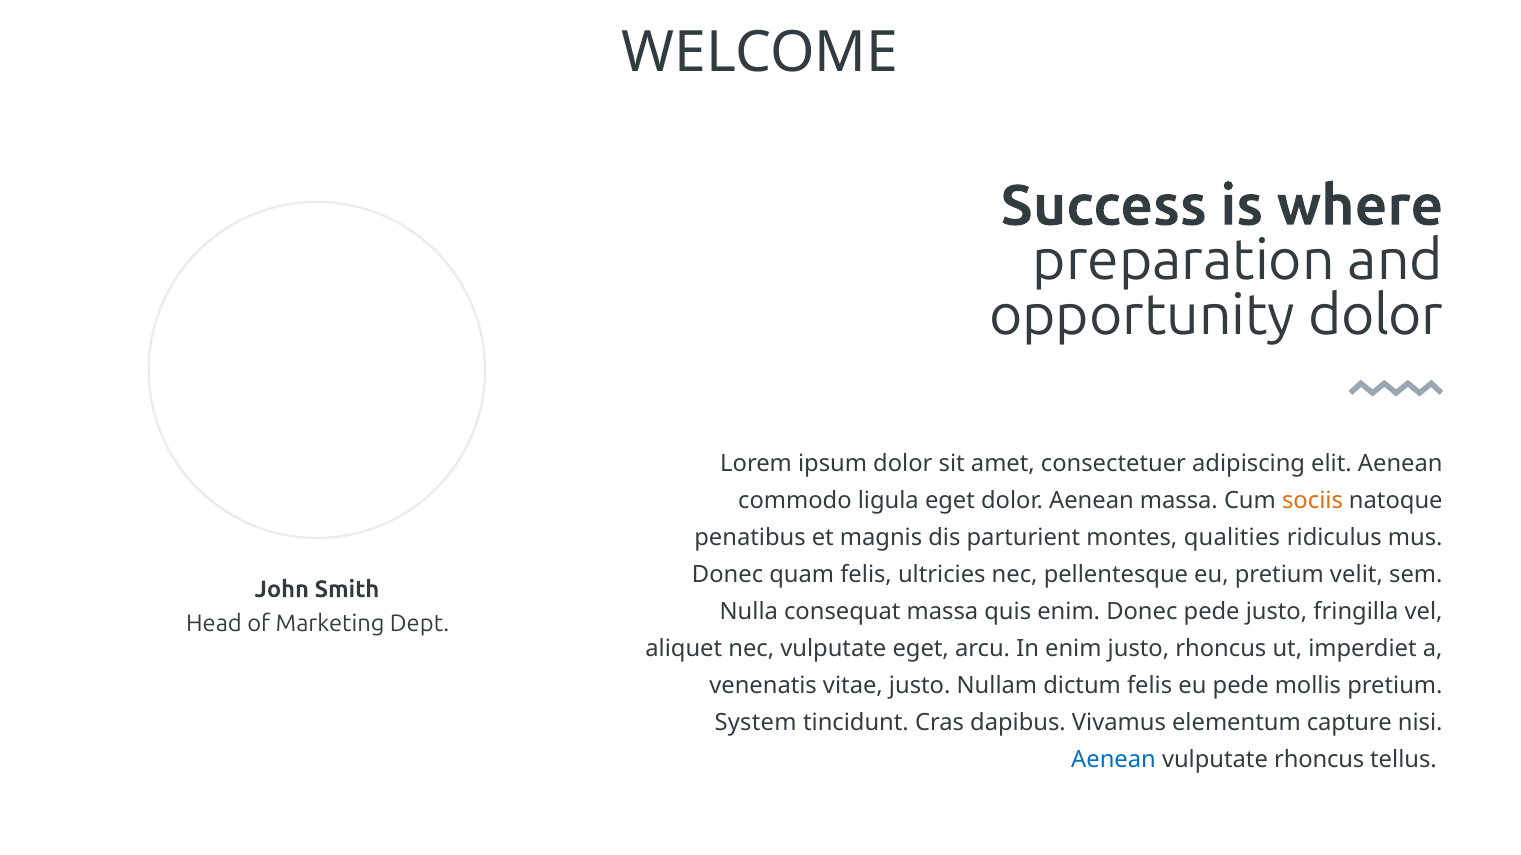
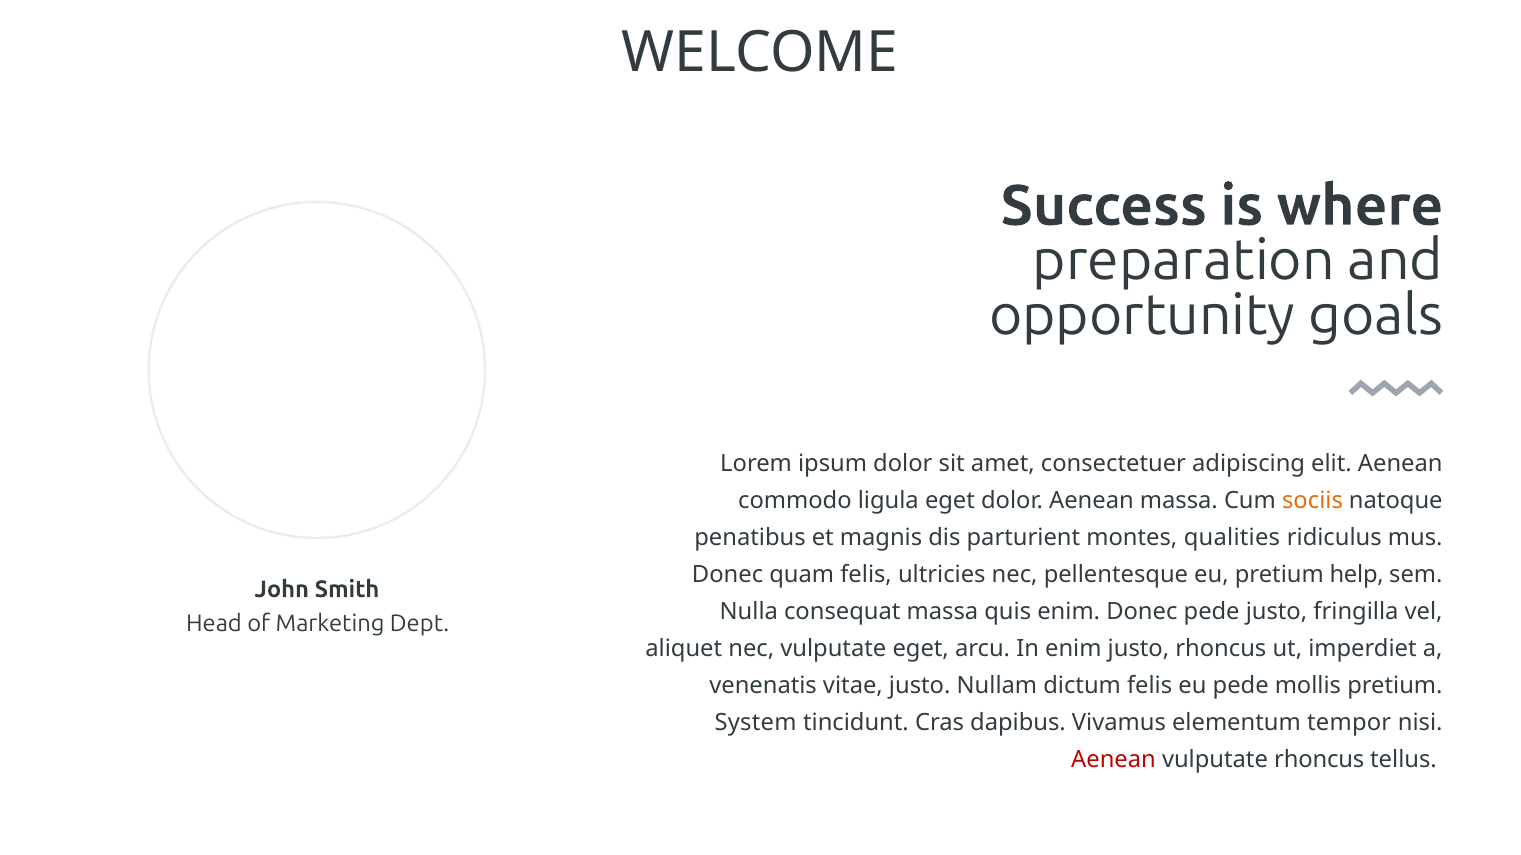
opportunity dolor: dolor -> goals
velit: velit -> help
capture: capture -> tempor
Aenean at (1114, 760) colour: blue -> red
